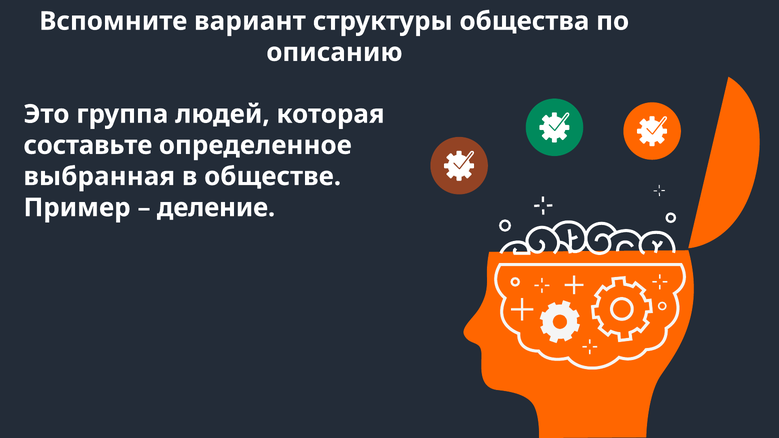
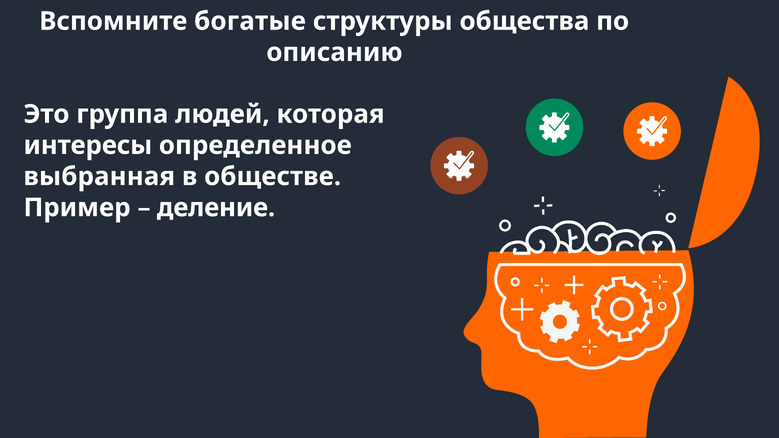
вариант: вариант -> богатые
составьте: составьте -> интересы
